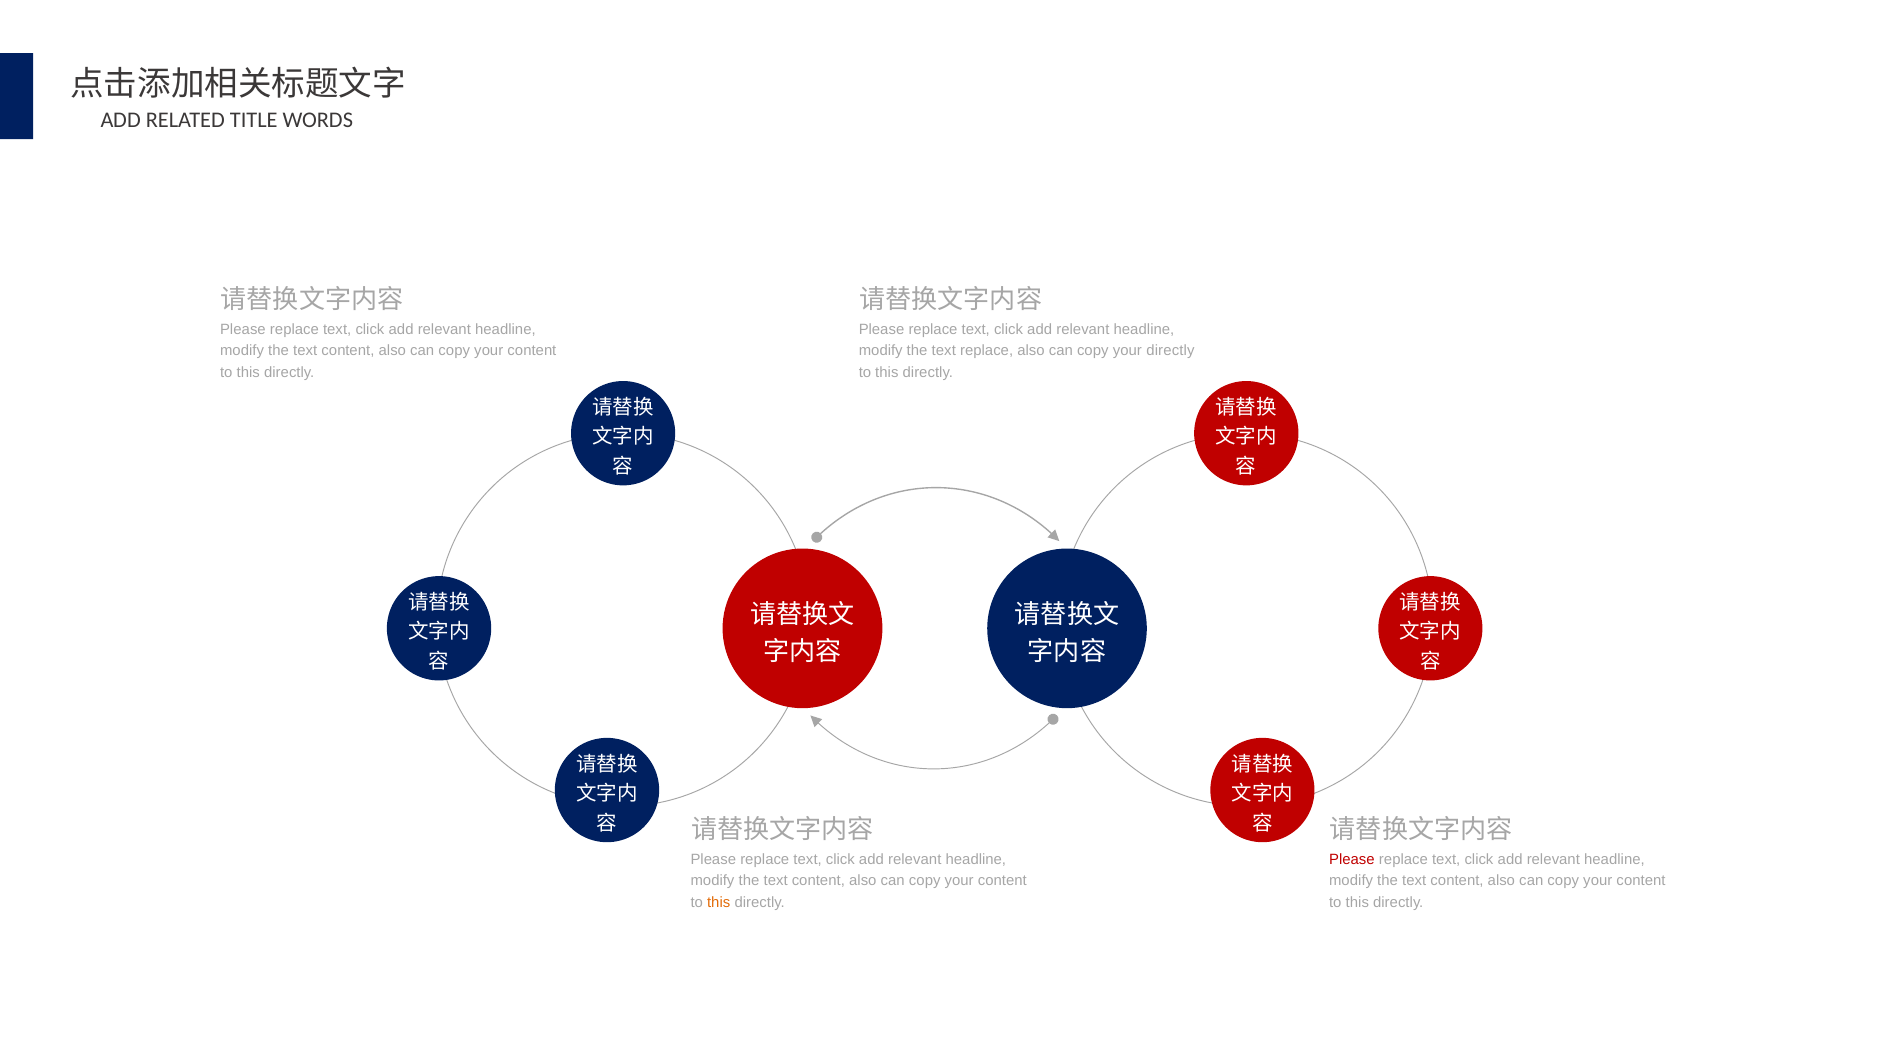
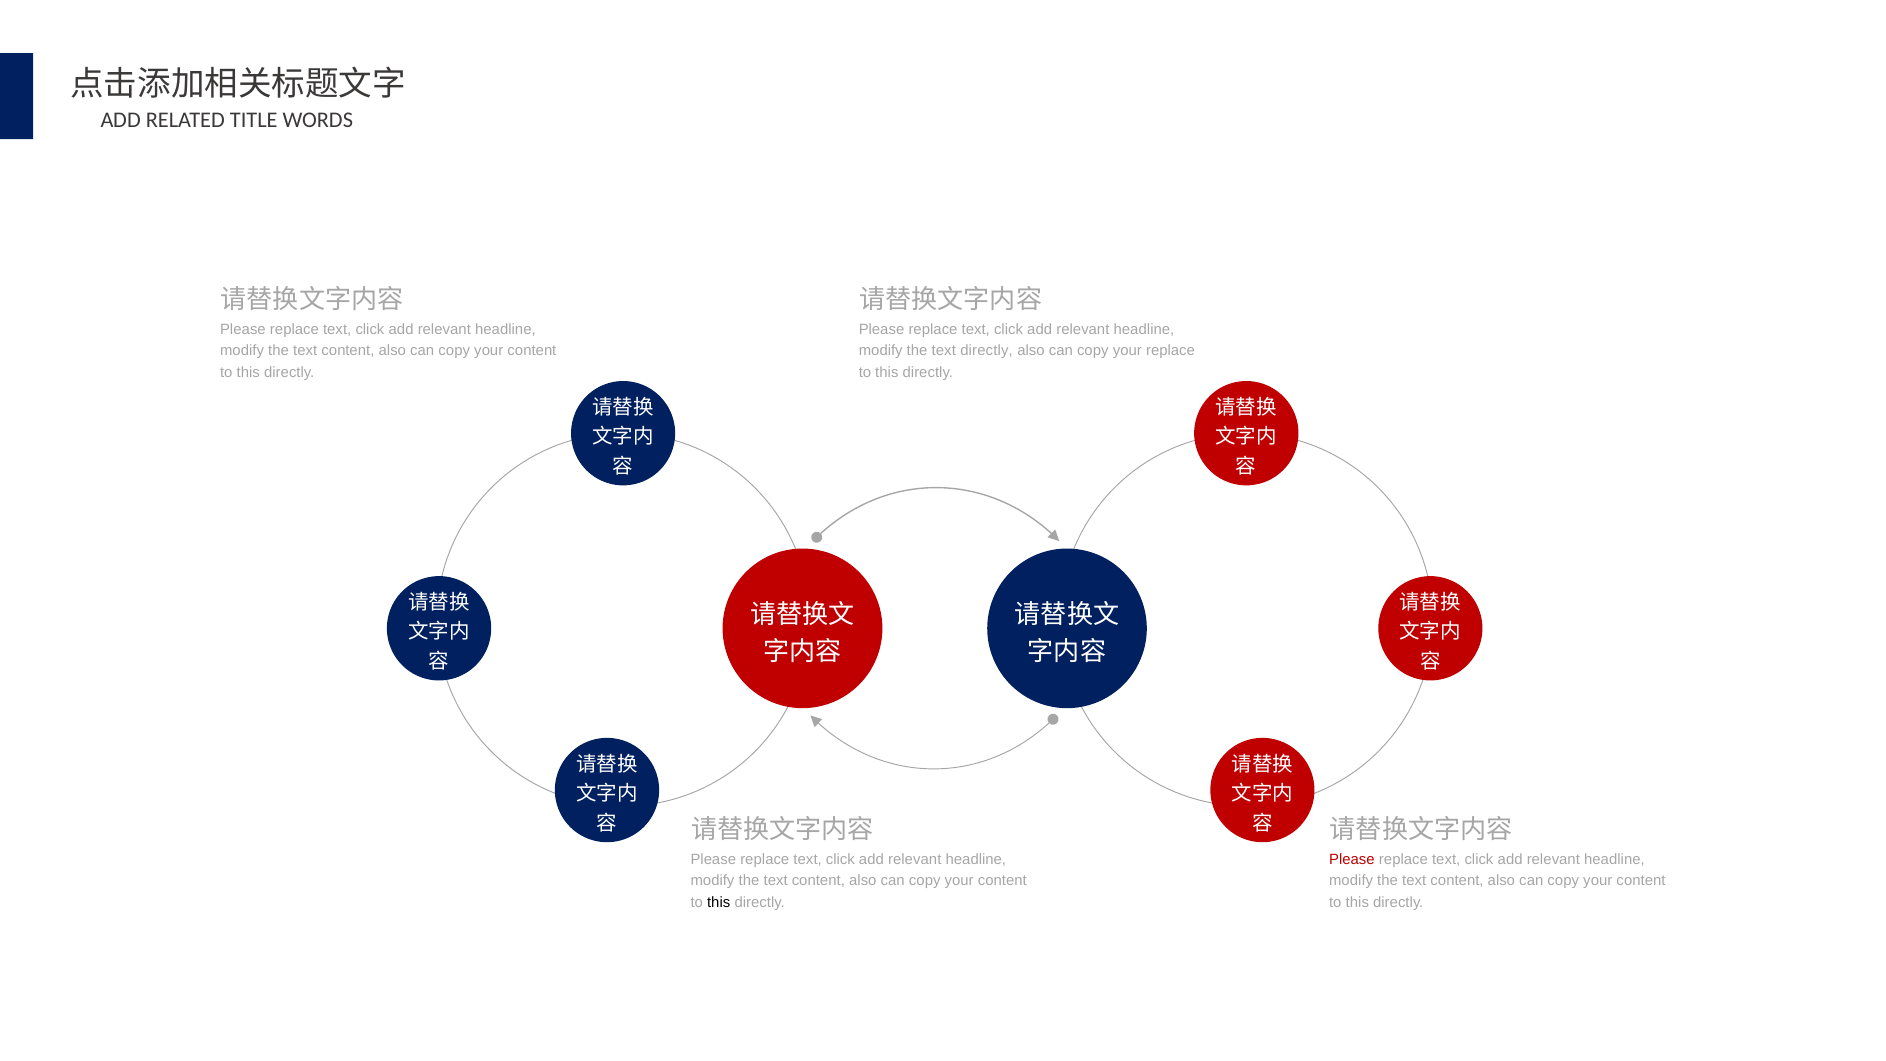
text replace: replace -> directly
your directly: directly -> replace
this at (719, 902) colour: orange -> black
